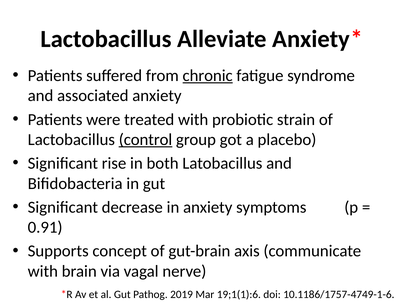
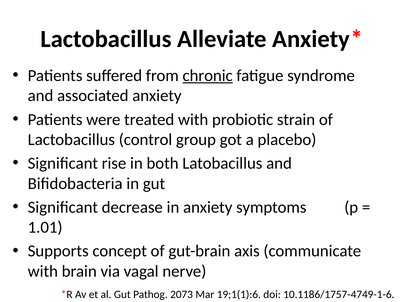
control underline: present -> none
0.91: 0.91 -> 1.01
2019: 2019 -> 2073
